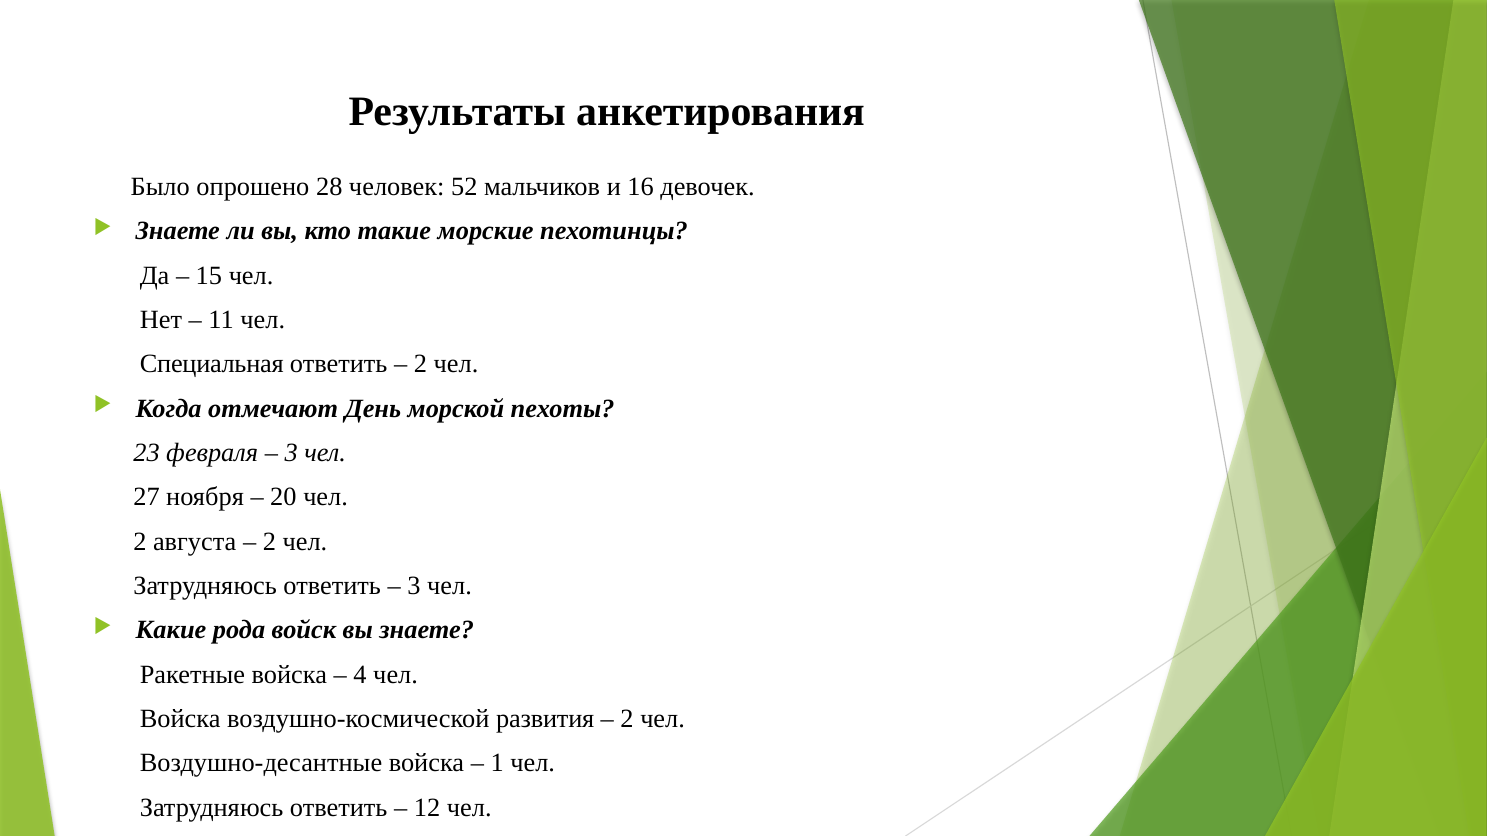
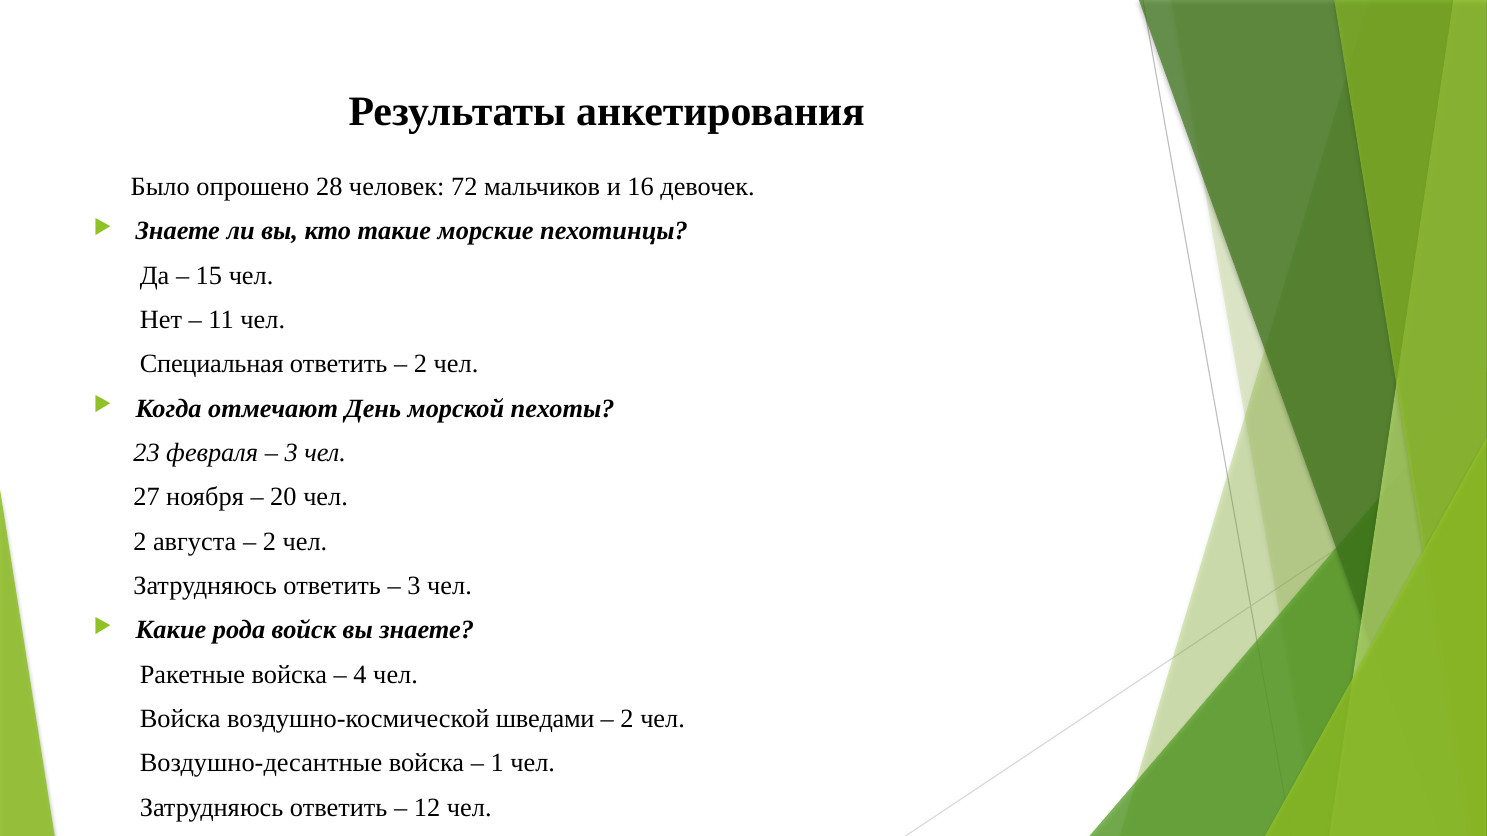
52: 52 -> 72
развития: развития -> шведами
